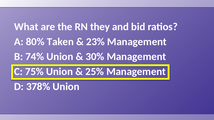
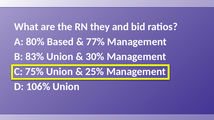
Taken: Taken -> Based
23%: 23% -> 77%
74%: 74% -> 83%
378%: 378% -> 106%
